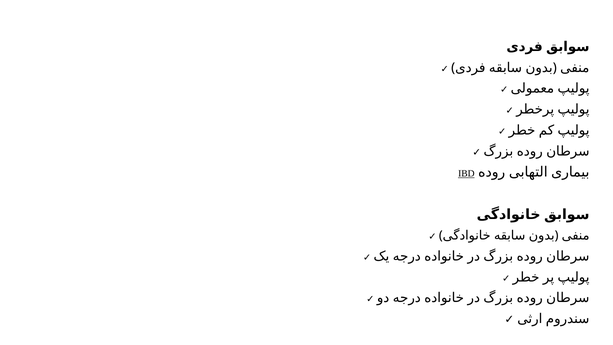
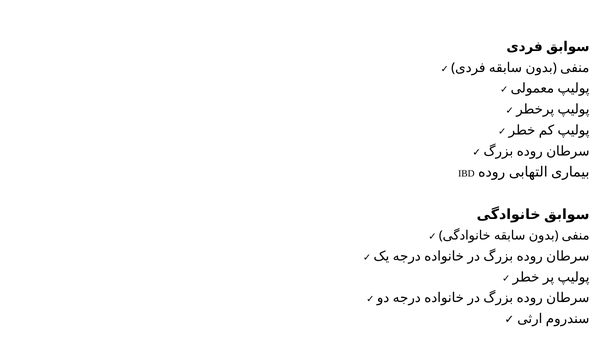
IBD underline: present -> none
